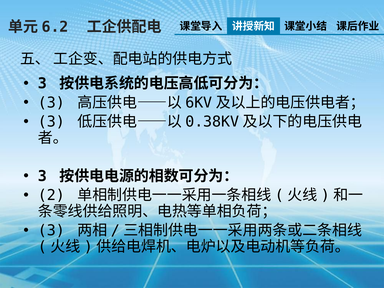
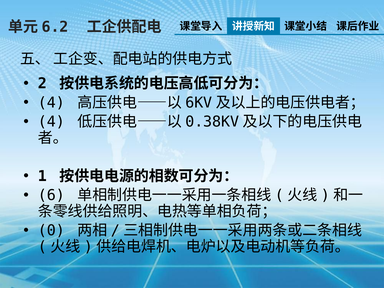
3 at (42, 83): 3 -> 2
3 at (51, 103): 3 -> 4
3 at (51, 122): 3 -> 4
3 at (42, 176): 3 -> 1
2: 2 -> 6
3 at (51, 230): 3 -> 0
